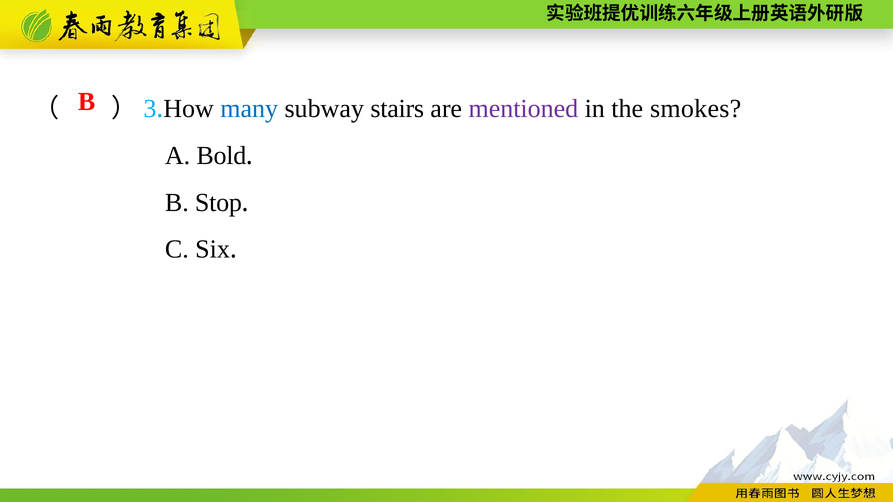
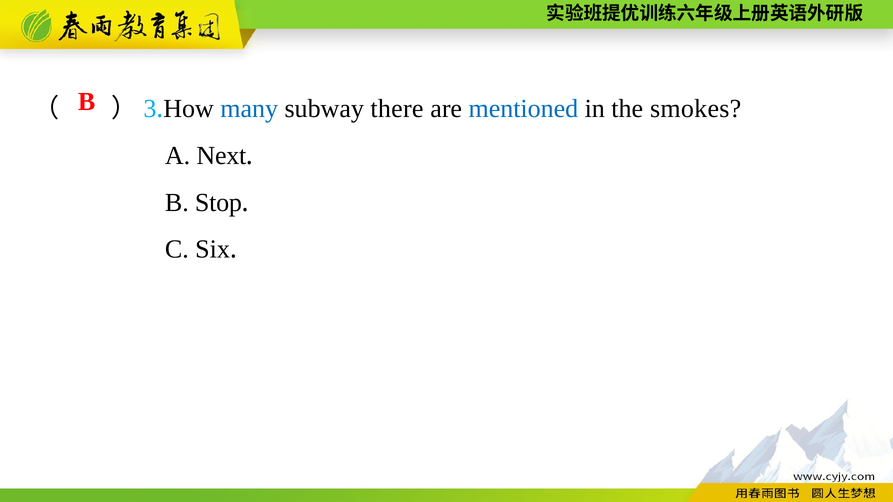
stairs: stairs -> there
mentioned colour: purple -> blue
Bold: Bold -> Next
